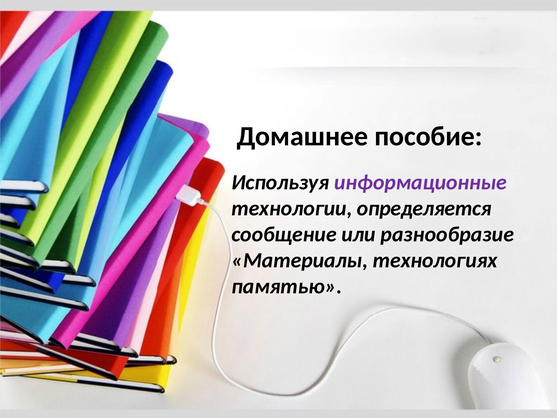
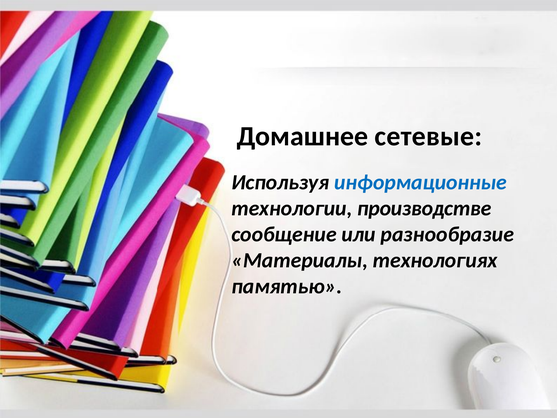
пособие: пособие -> сетевые
информационные colour: purple -> blue
определяется: определяется -> производстве
